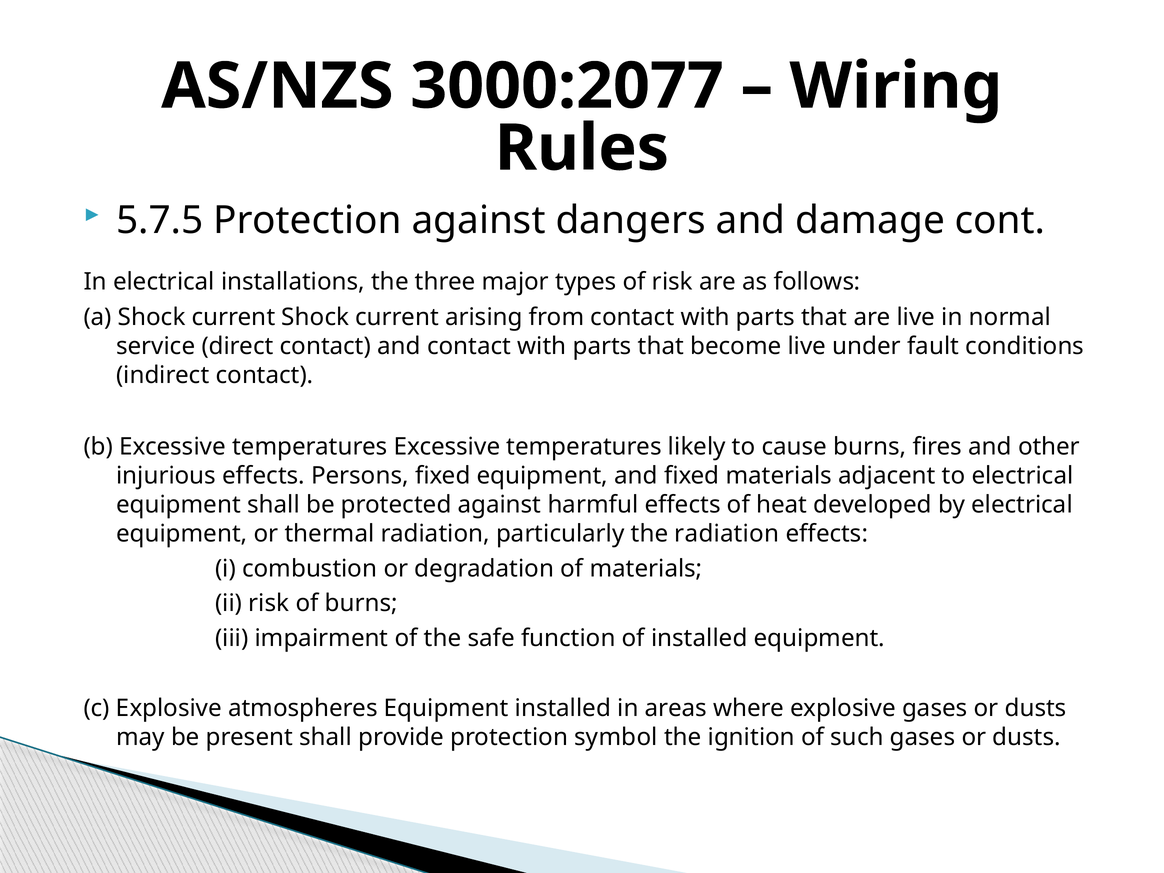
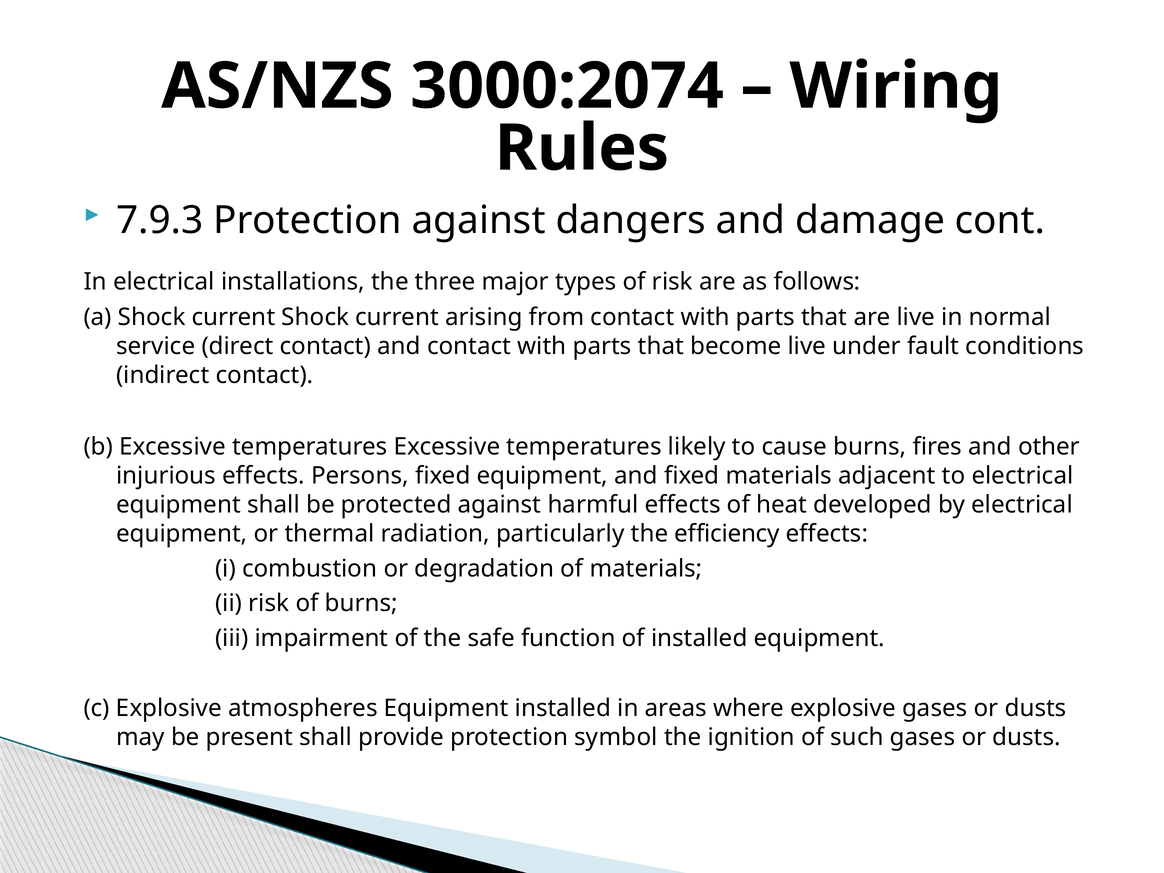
3000:2077: 3000:2077 -> 3000:2074
5.7.5: 5.7.5 -> 7.9.3
the radiation: radiation -> efficiency
